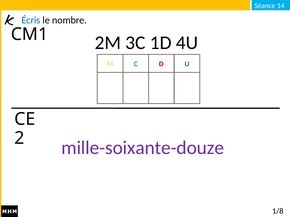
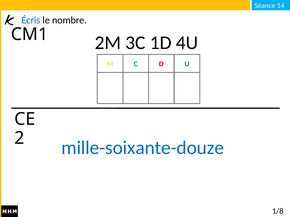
mille-soixante-douze colour: purple -> blue
